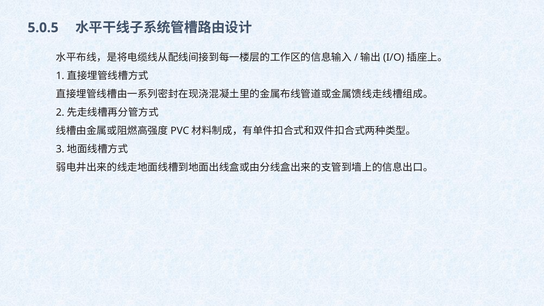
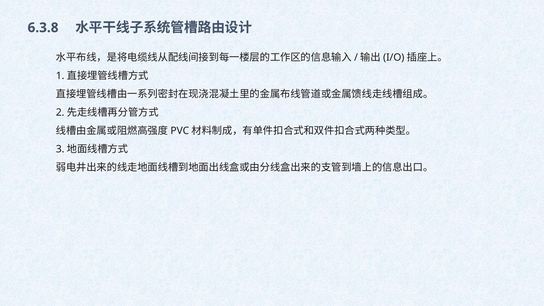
5.0.5: 5.0.5 -> 6.3.8
